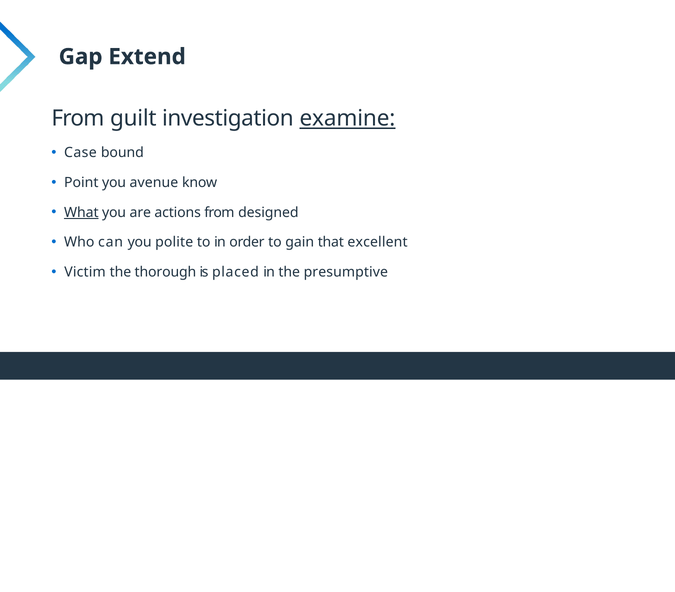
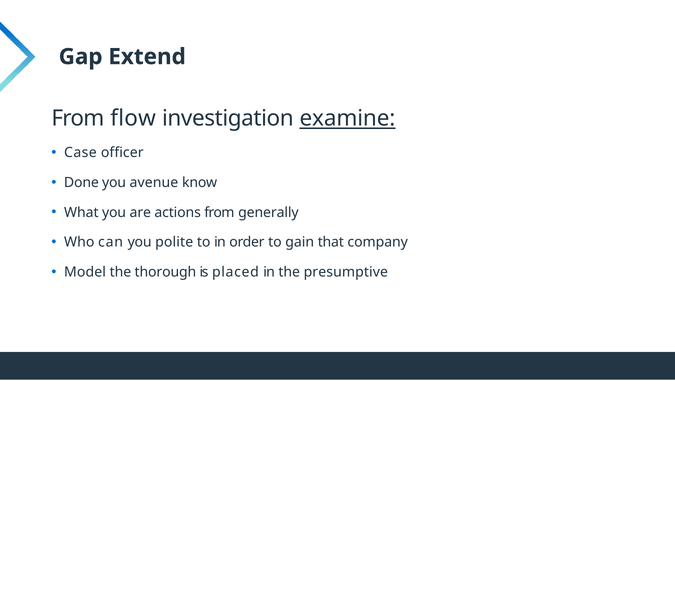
guilt: guilt -> flow
bound: bound -> officer
Point: Point -> Done
What underline: present -> none
designed: designed -> generally
excellent: excellent -> company
Victim: Victim -> Model
